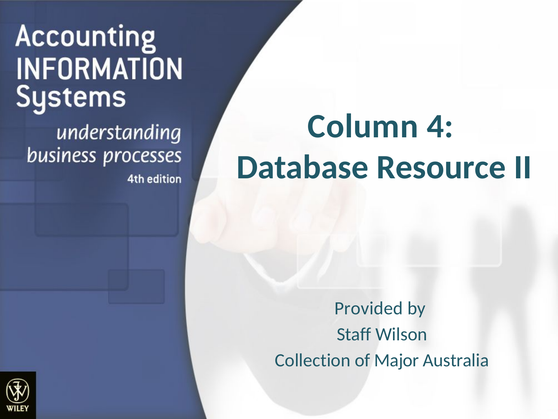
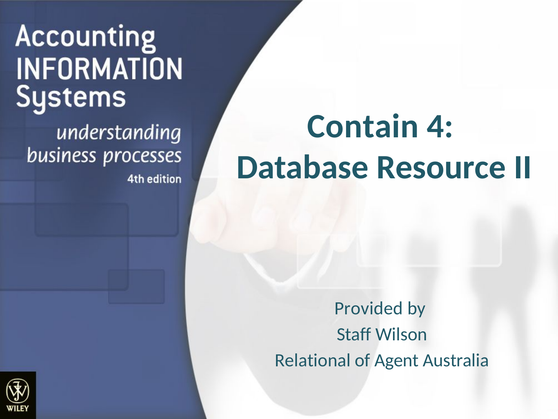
Column: Column -> Contain
Collection: Collection -> Relational
Major: Major -> Agent
